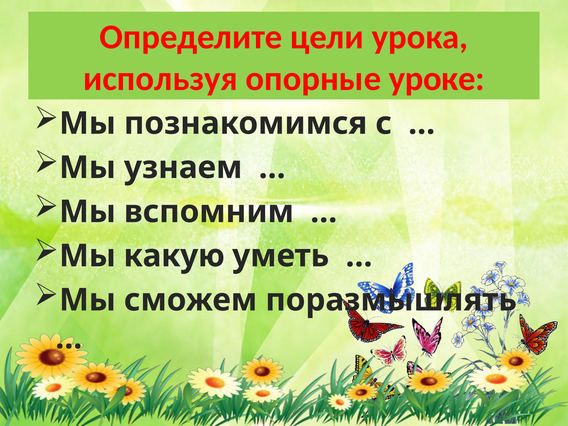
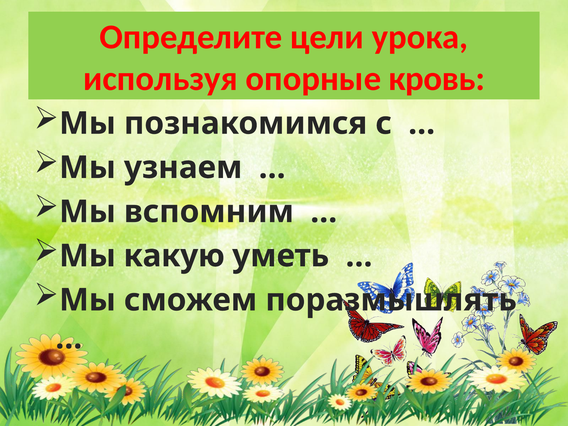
уроке: уроке -> кровь
